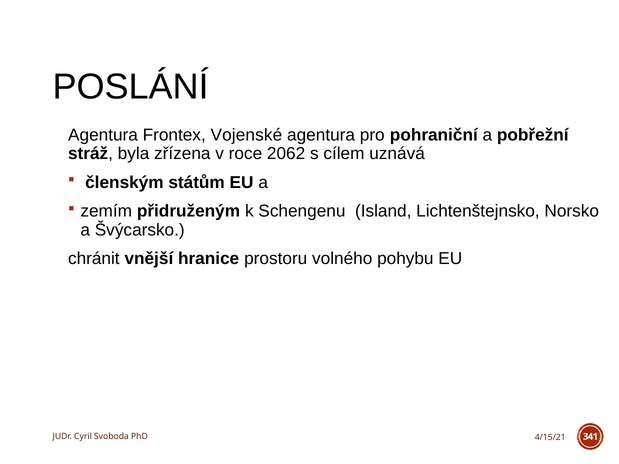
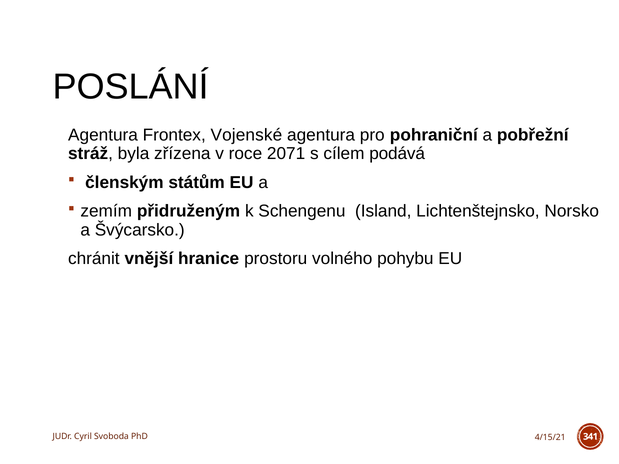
2062: 2062 -> 2071
uznává: uznává -> podává
